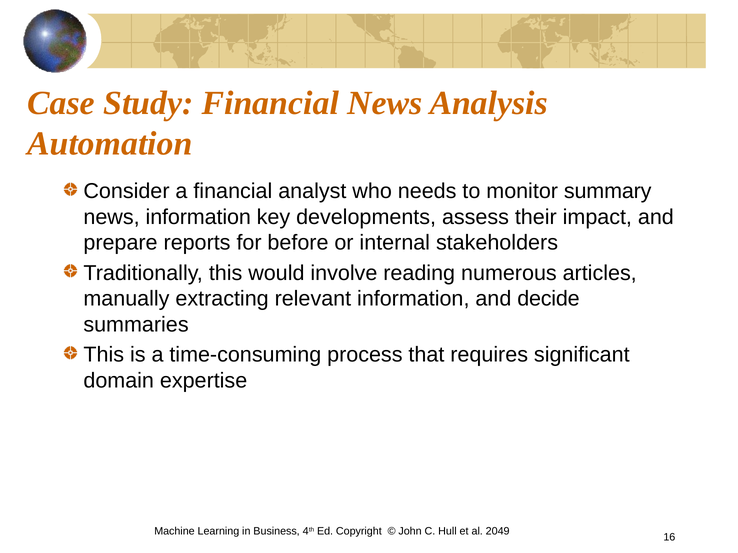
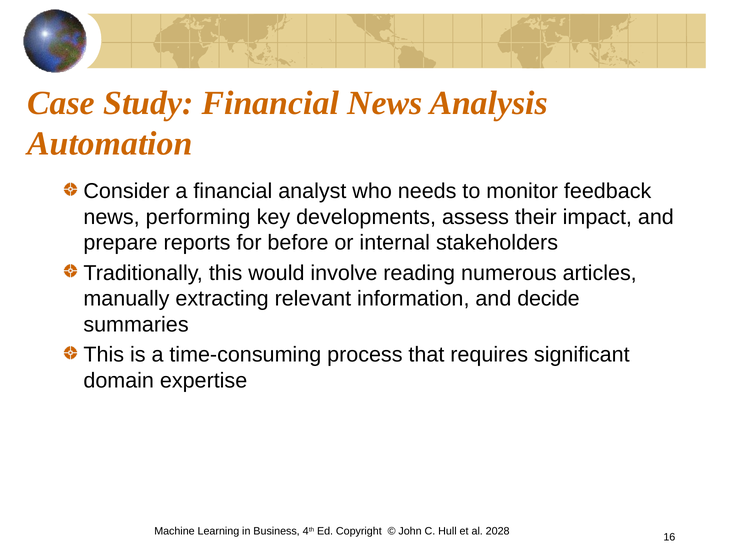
summary: summary -> feedback
news information: information -> performing
2049: 2049 -> 2028
